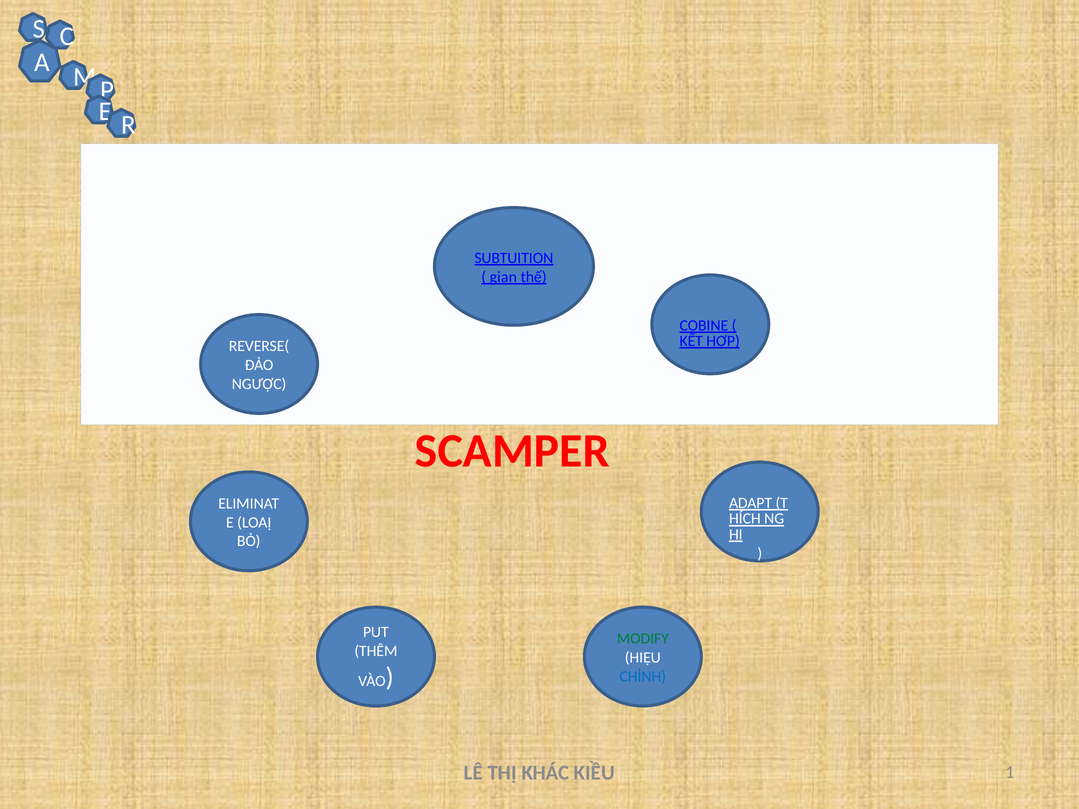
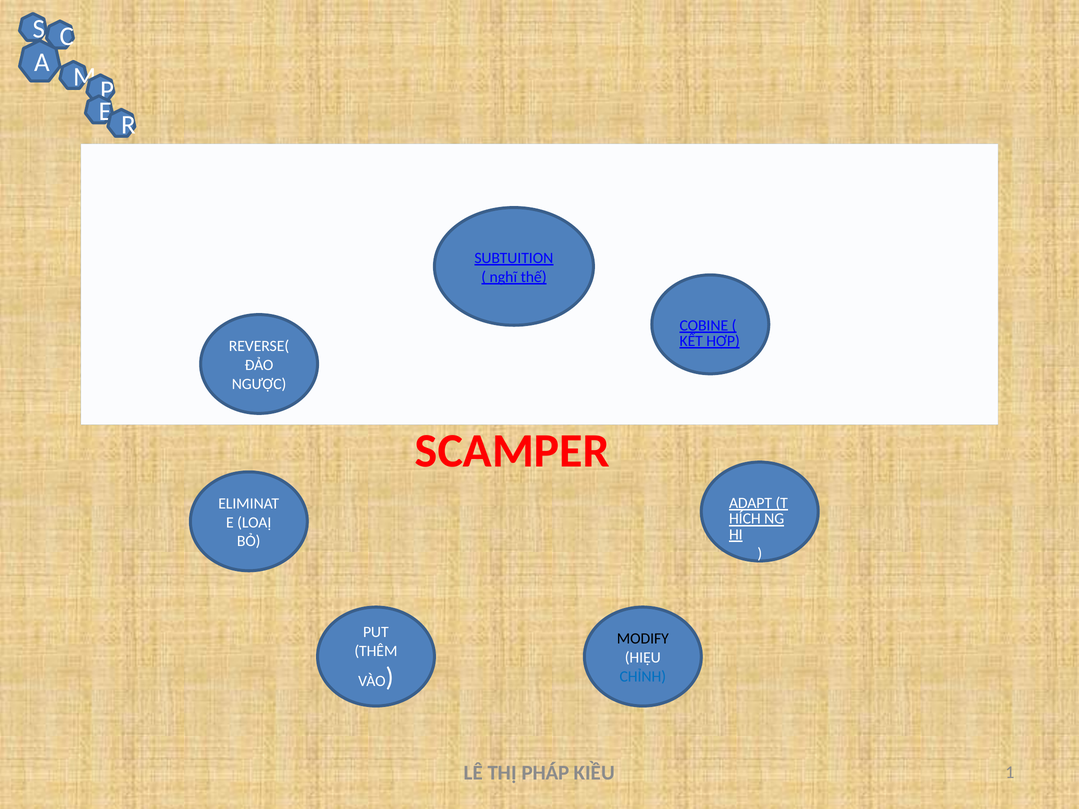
gian: gian -> nghĩ
MODIFY colour: green -> black
THỊ KHÁC: KHÁC -> PHÁP
